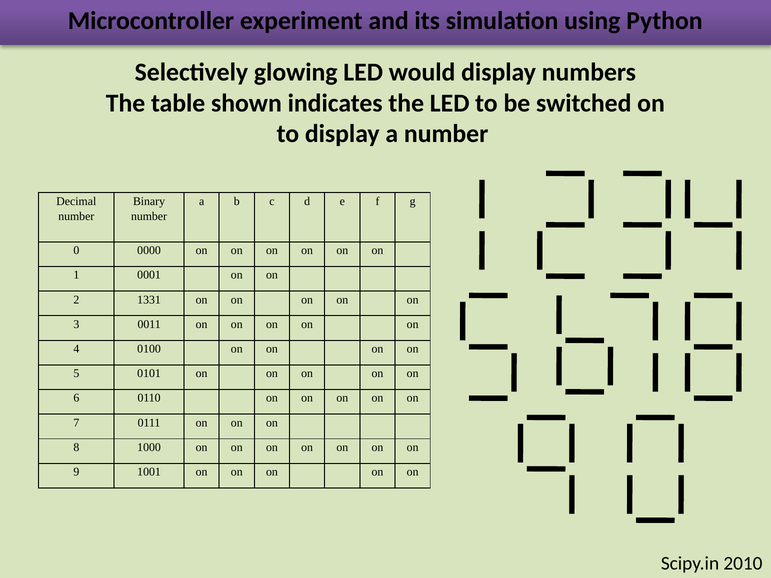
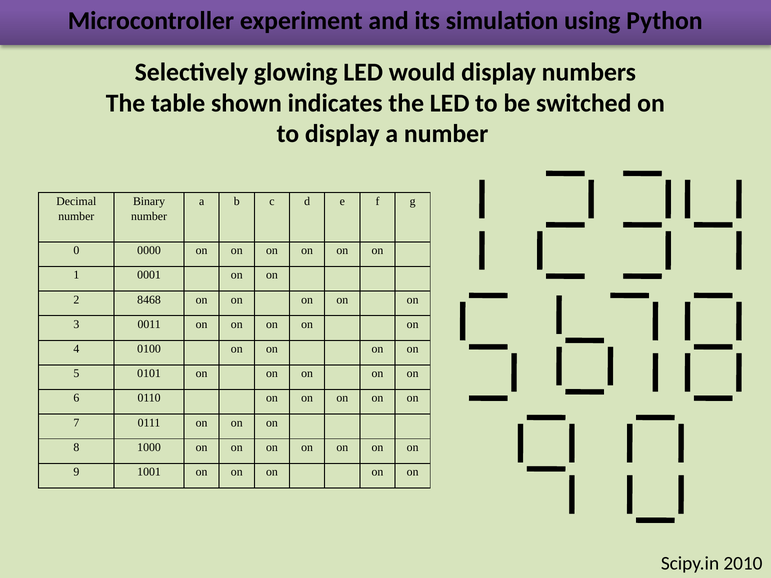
1331: 1331 -> 8468
